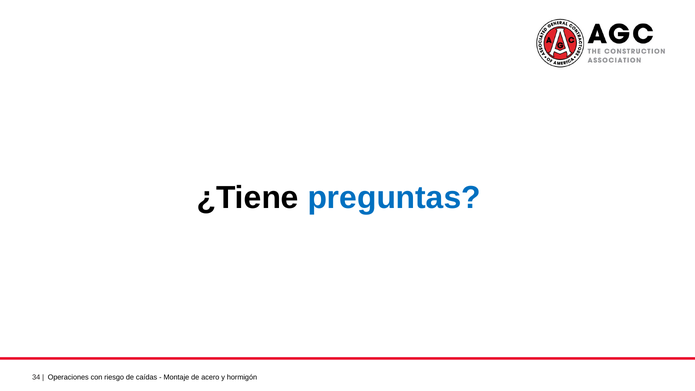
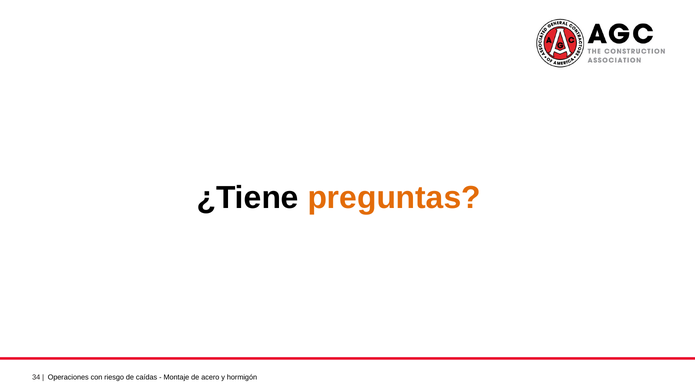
preguntas colour: blue -> orange
